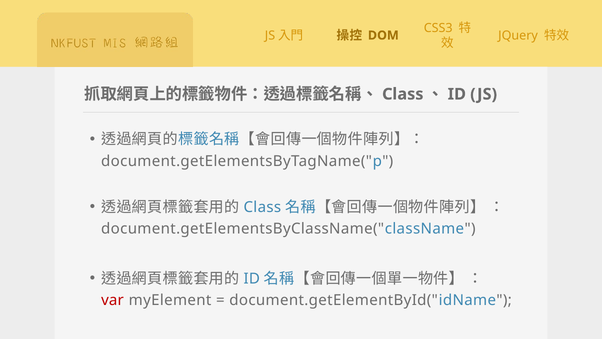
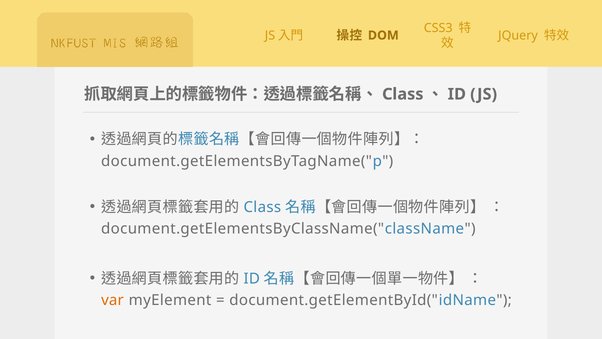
var colour: red -> orange
